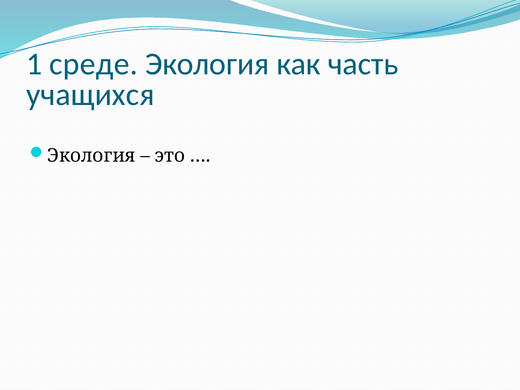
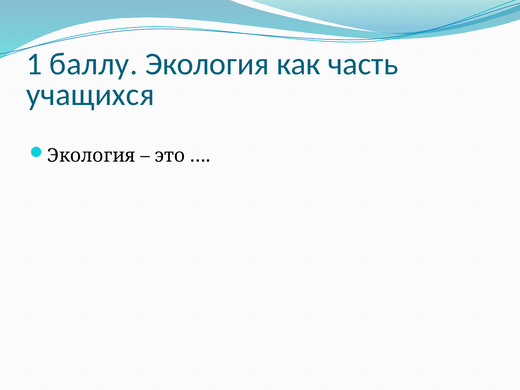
среде: среде -> баллу
